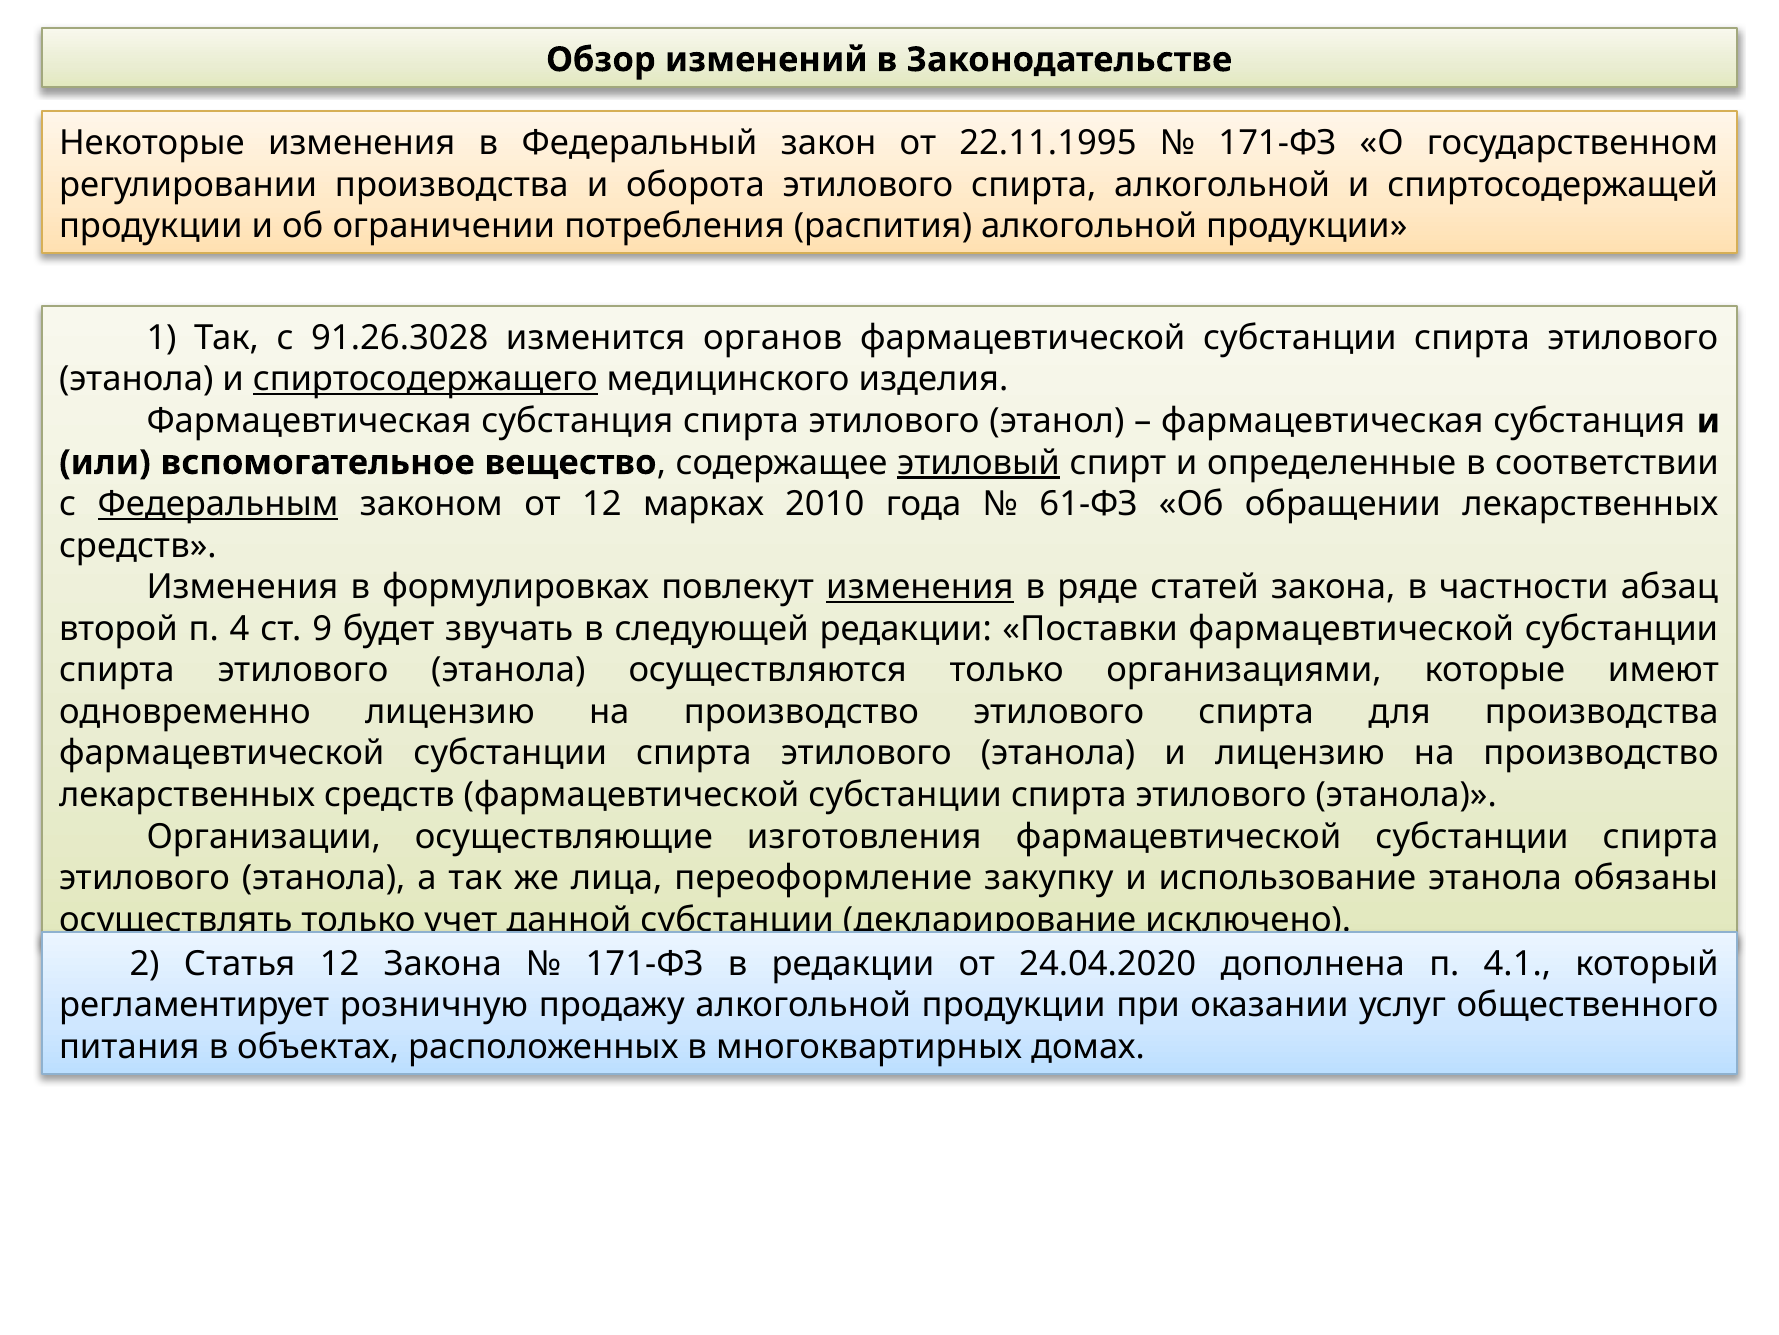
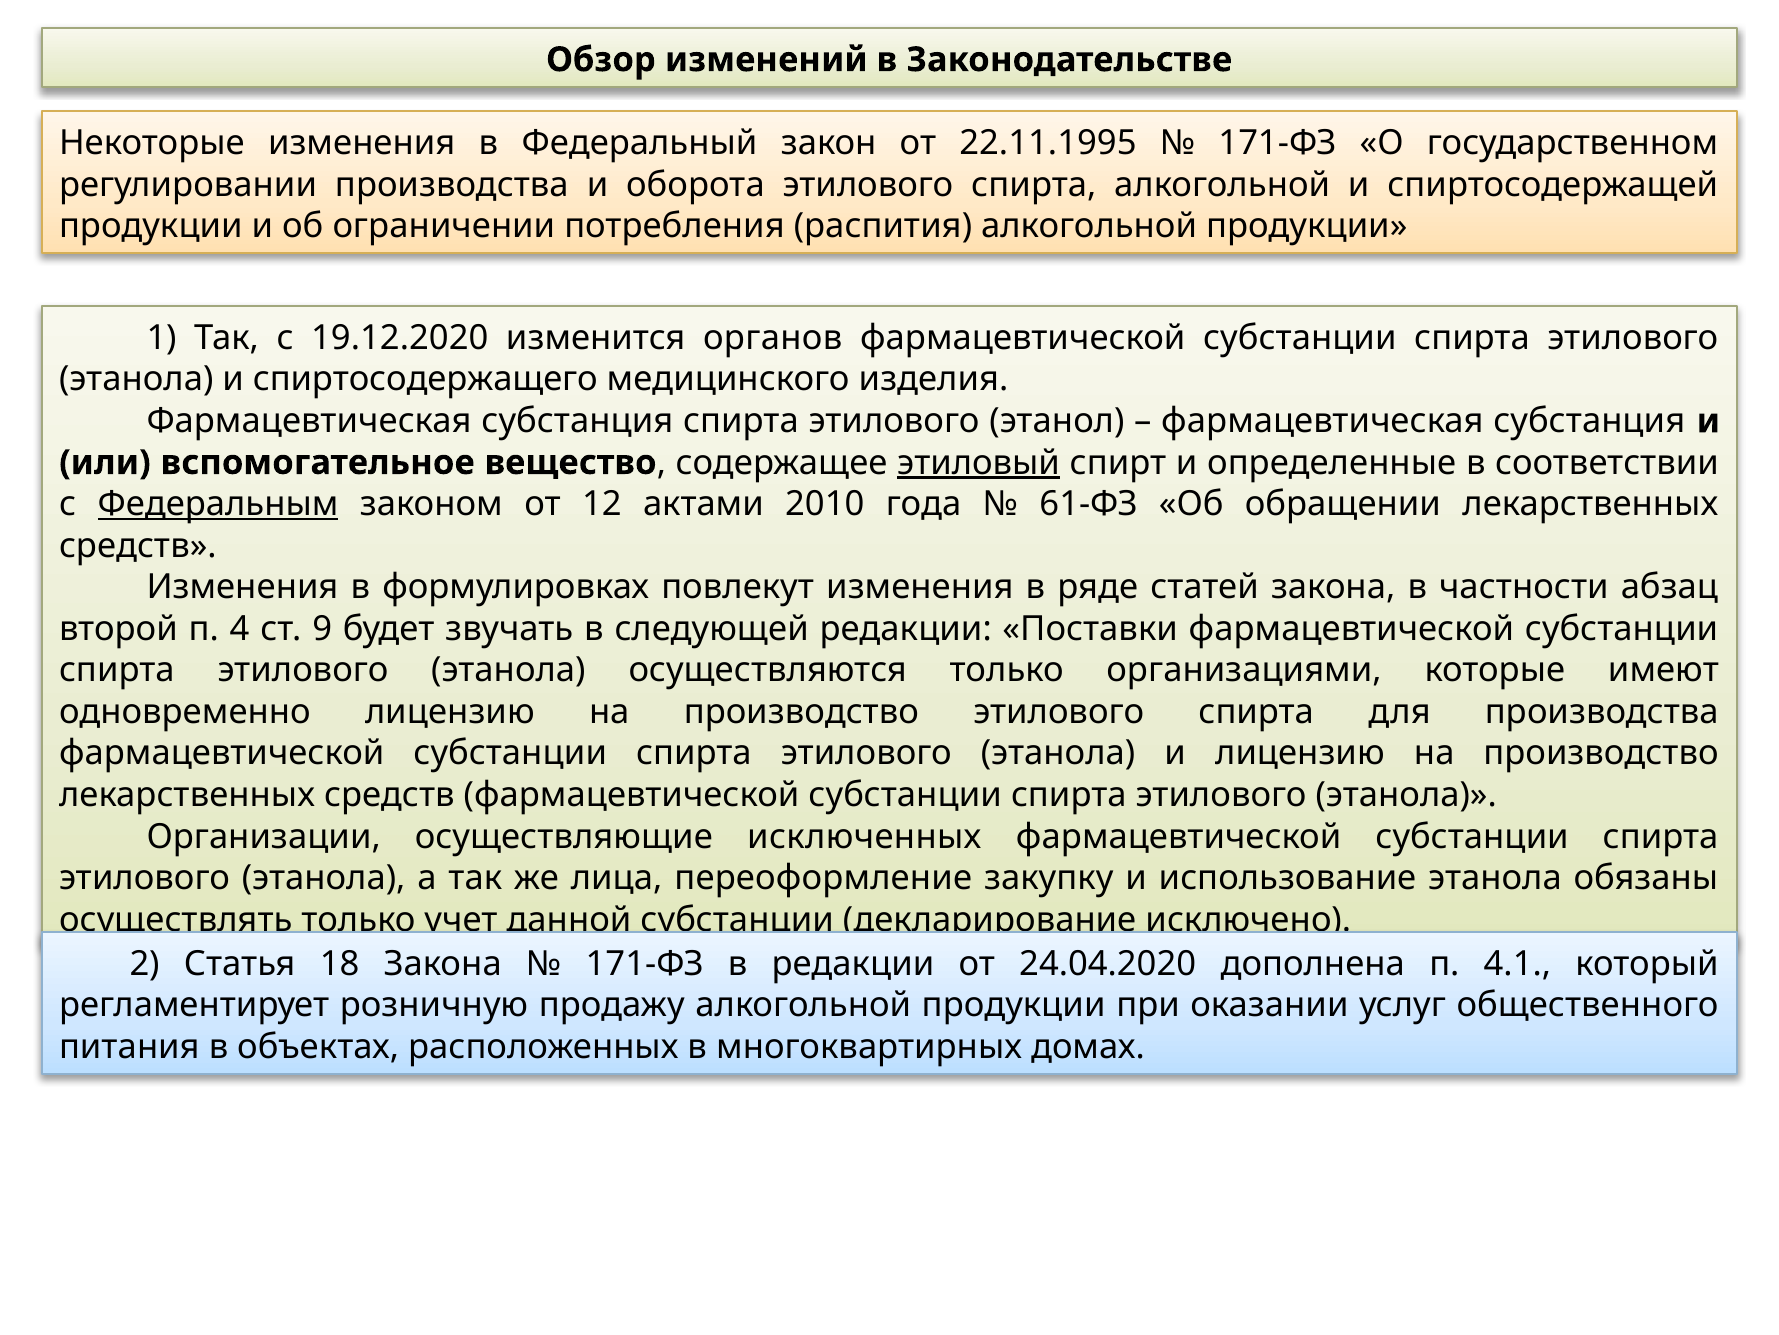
91.26.3028: 91.26.3028 -> 19.12.2020
спиртосодержащего underline: present -> none
марках: марках -> актами
изменения at (920, 587) underline: present -> none
изготовления: изготовления -> исключенных
Статья 12: 12 -> 18
